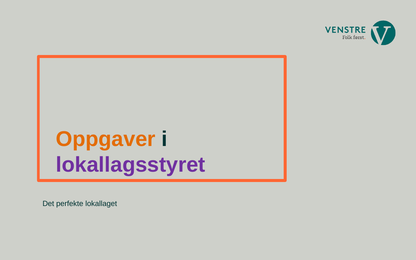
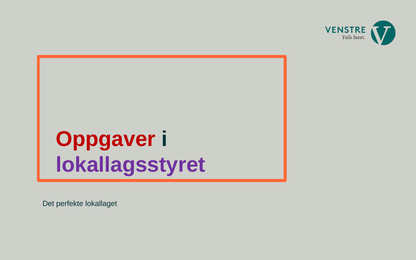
Oppgaver colour: orange -> red
